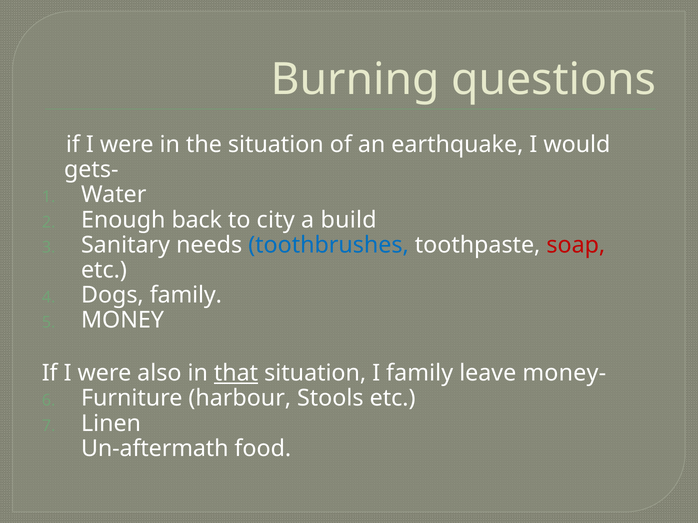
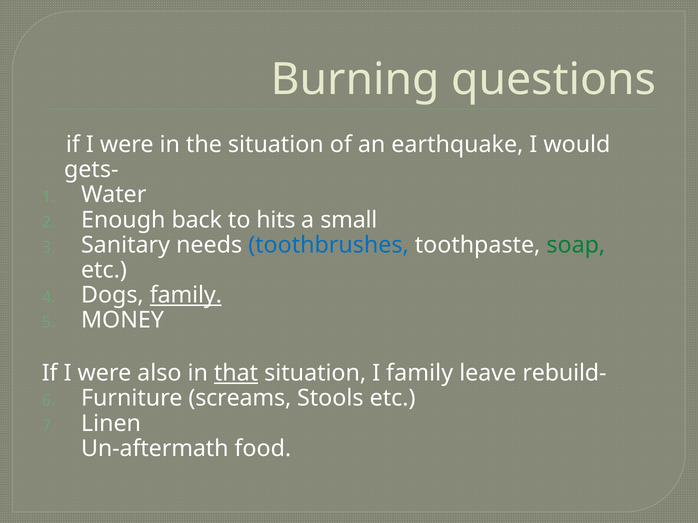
city: city -> hits
build: build -> small
soap colour: red -> green
family at (186, 295) underline: none -> present
money-: money- -> rebuild-
harbour: harbour -> screams
